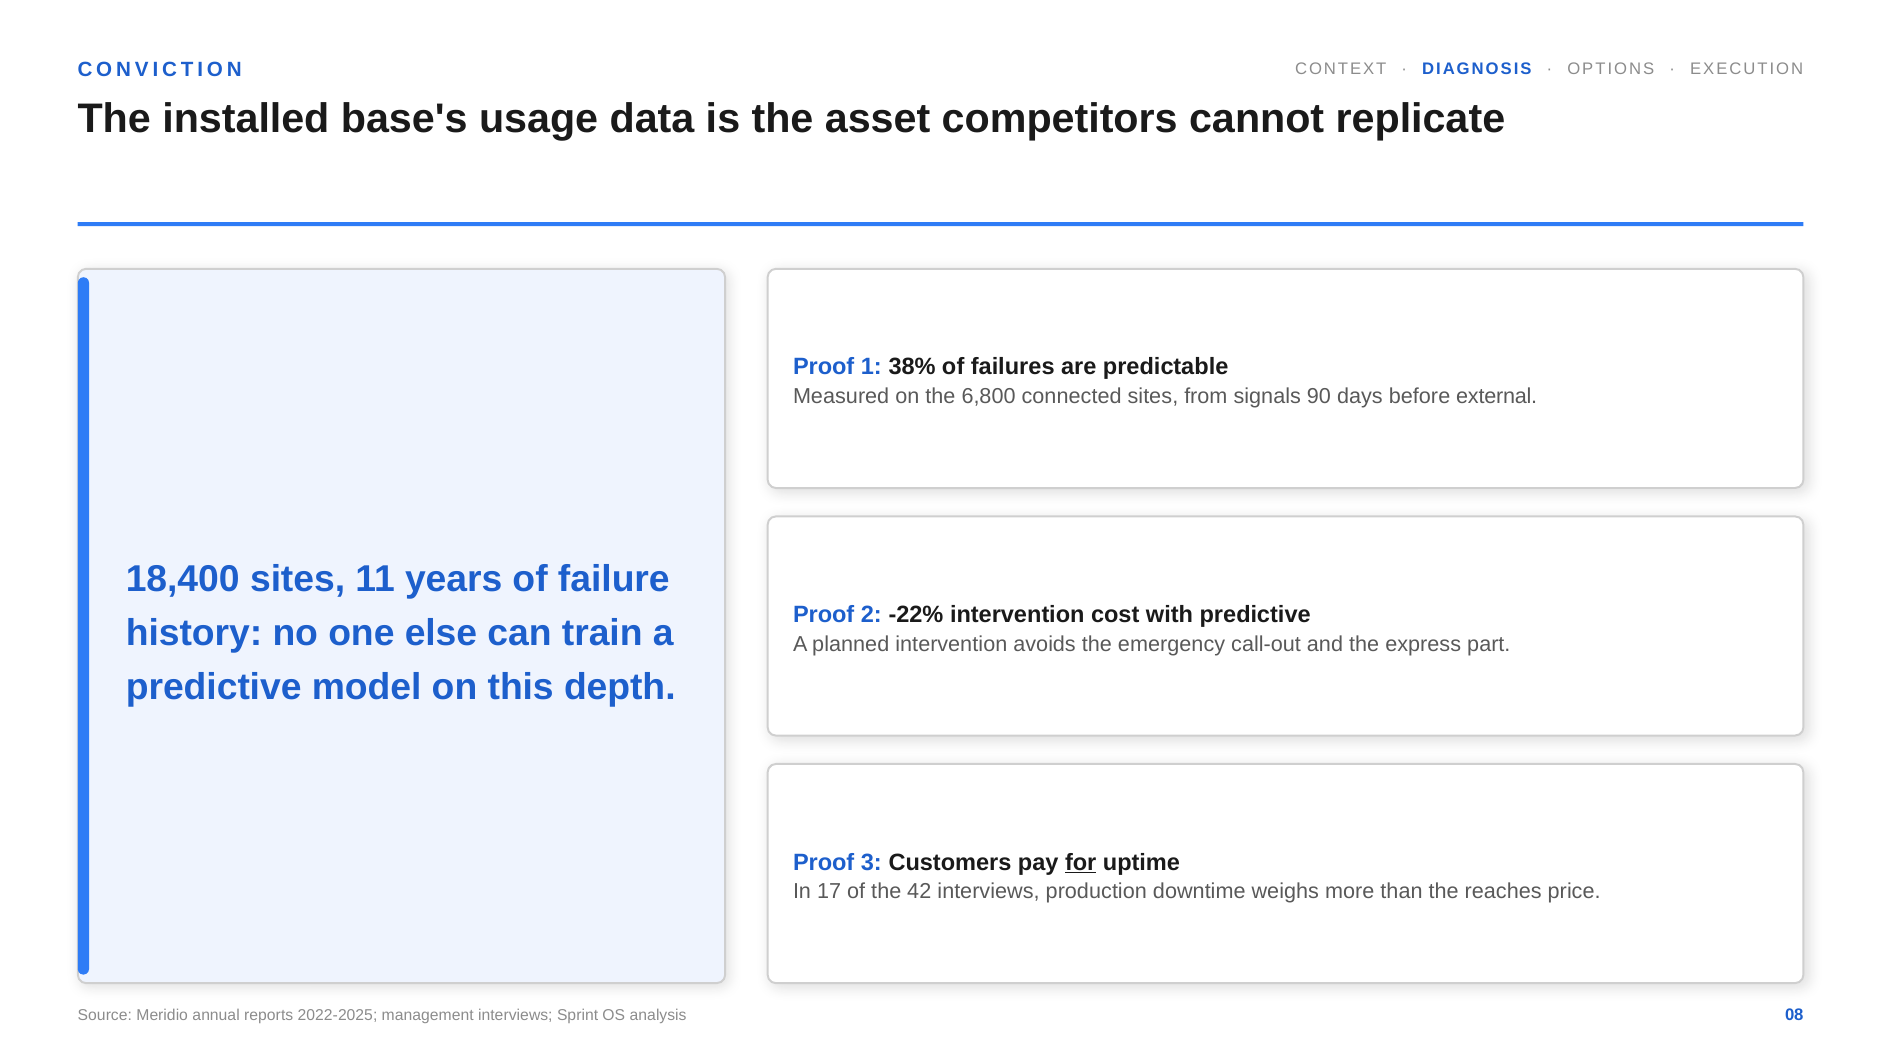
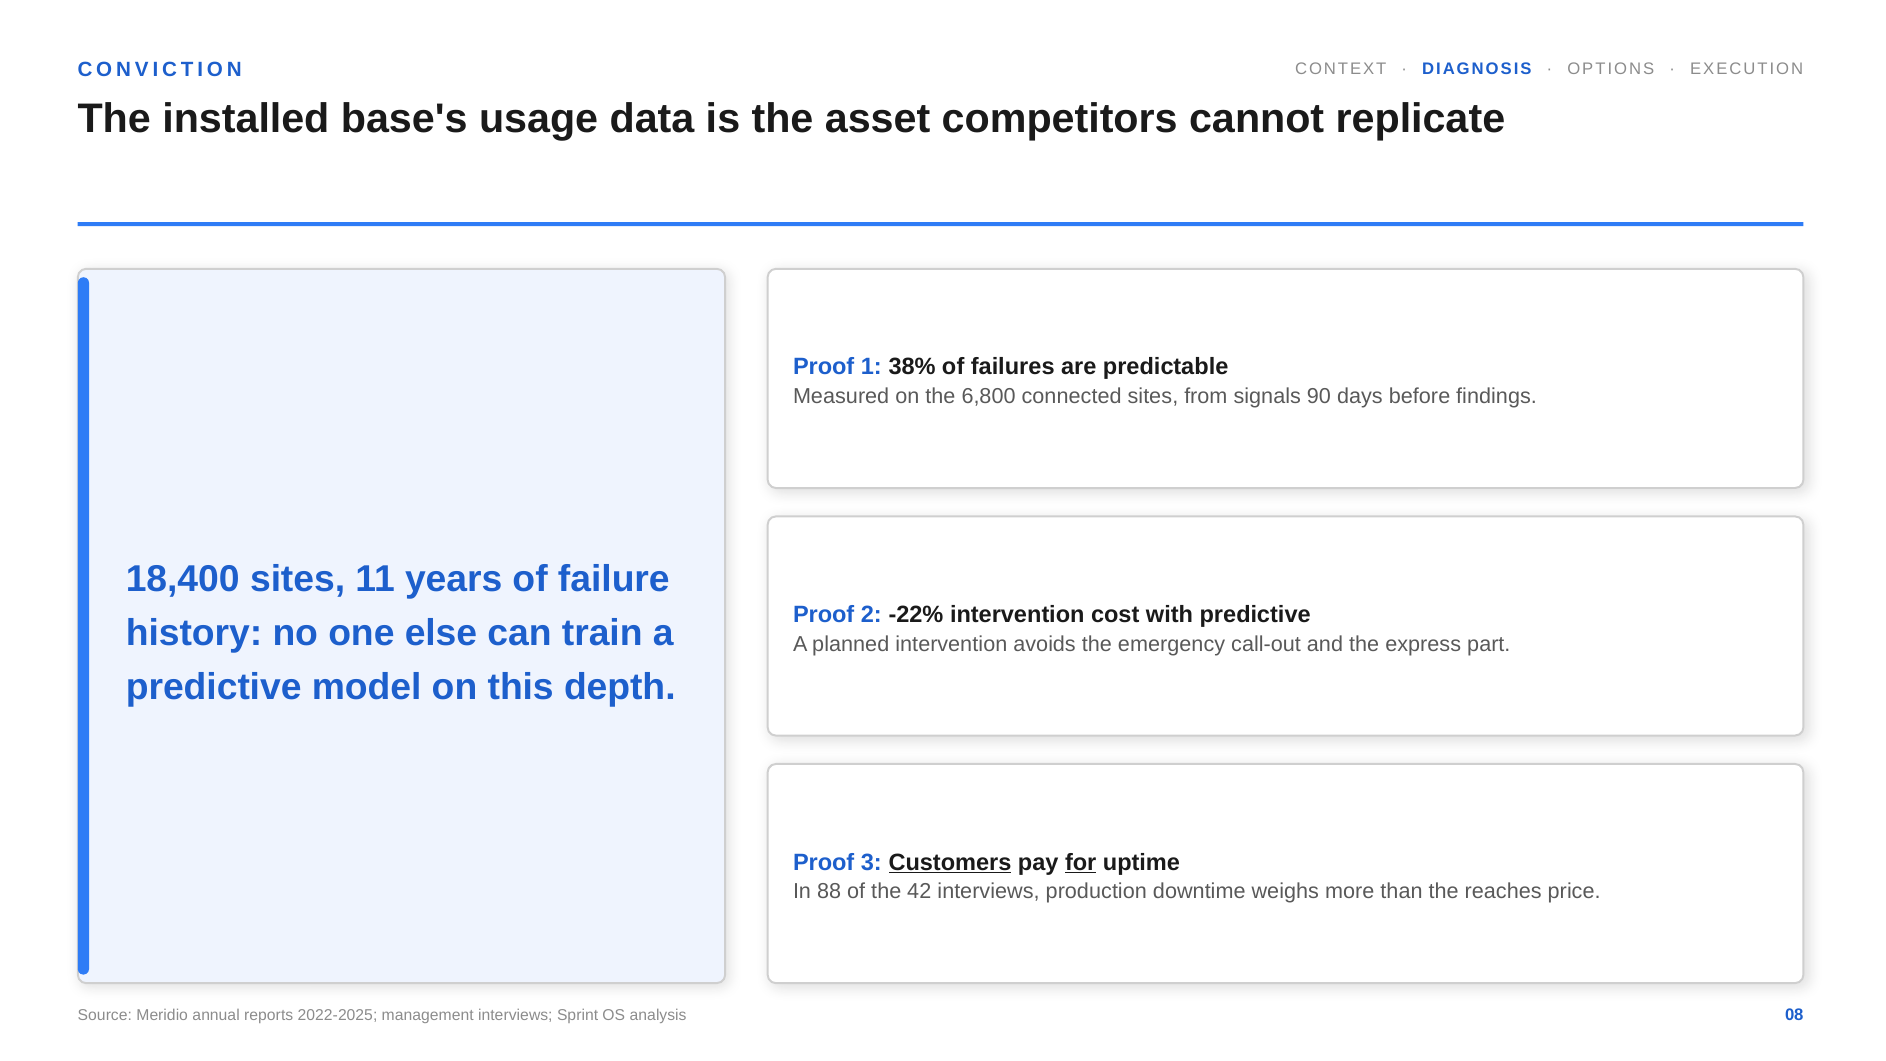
external: external -> findings
Customers underline: none -> present
17: 17 -> 88
